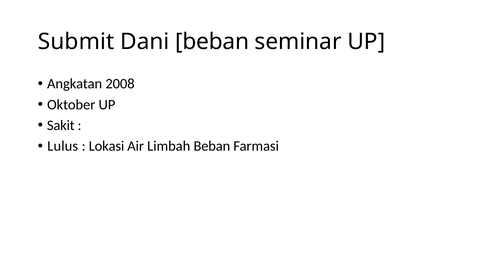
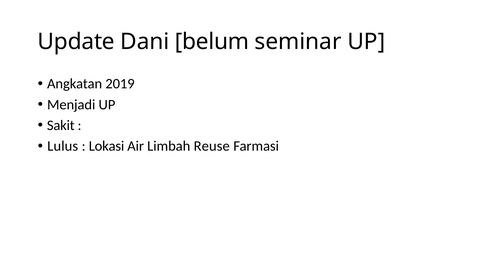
Submit: Submit -> Update
Dani beban: beban -> belum
2008: 2008 -> 2019
Oktober: Oktober -> Menjadi
Limbah Beban: Beban -> Reuse
